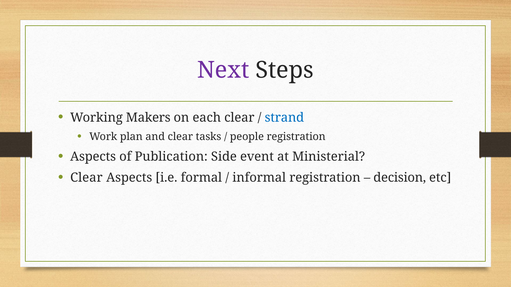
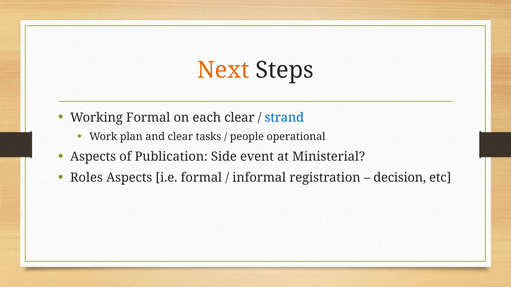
Next colour: purple -> orange
Working Makers: Makers -> Formal
people registration: registration -> operational
Clear at (86, 178): Clear -> Roles
